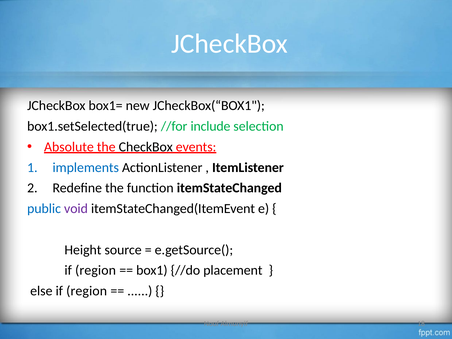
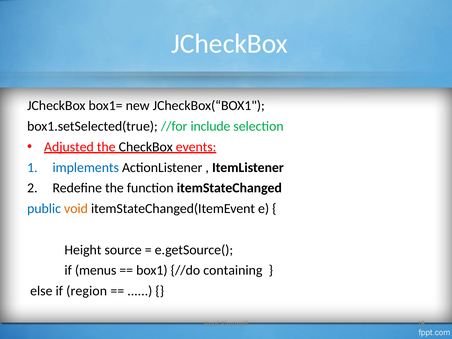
Absolute: Absolute -> Adjusted
void colour: purple -> orange
region at (96, 270): region -> menus
placement: placement -> containing
